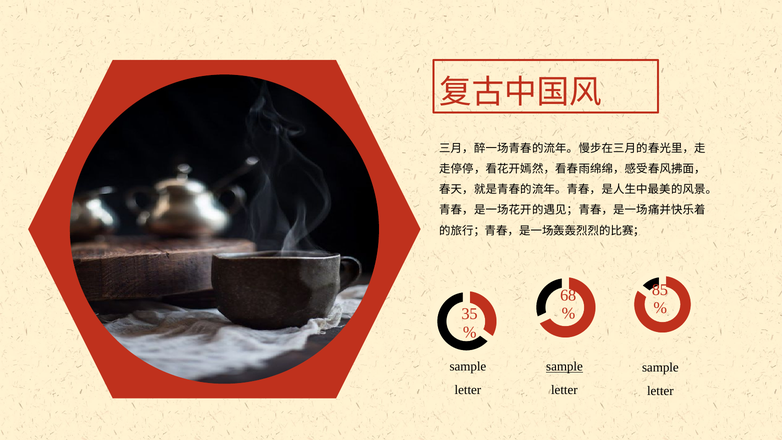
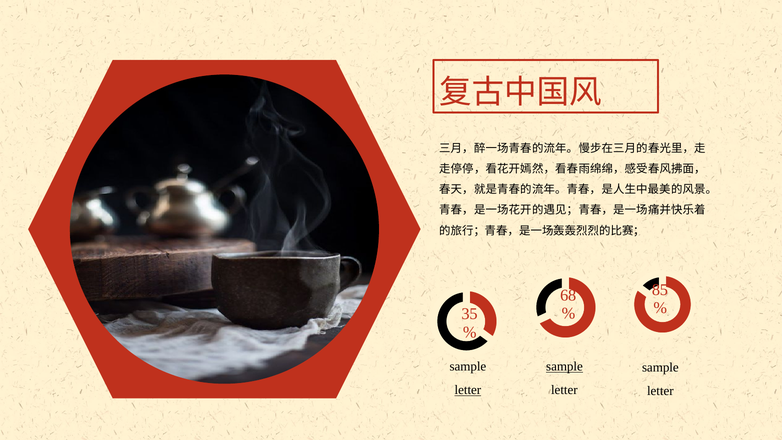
letter at (468, 390) underline: none -> present
